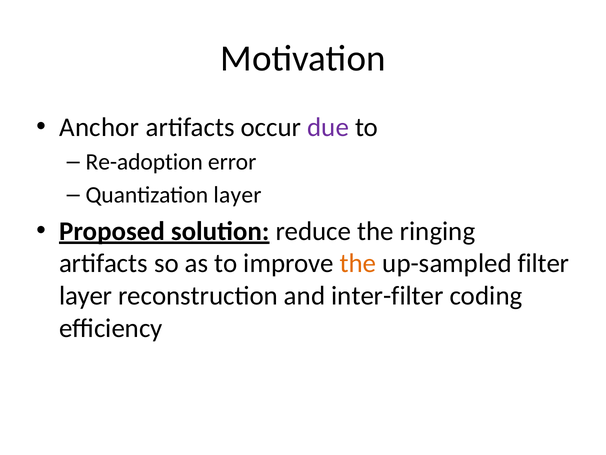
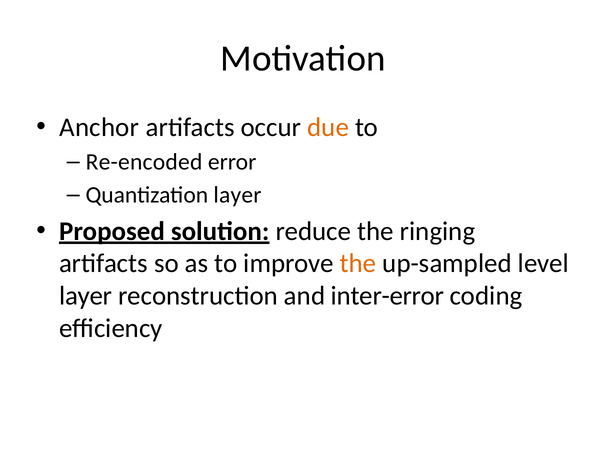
due colour: purple -> orange
Re-adoption: Re-adoption -> Re-encoded
filter: filter -> level
inter-filter: inter-filter -> inter-error
